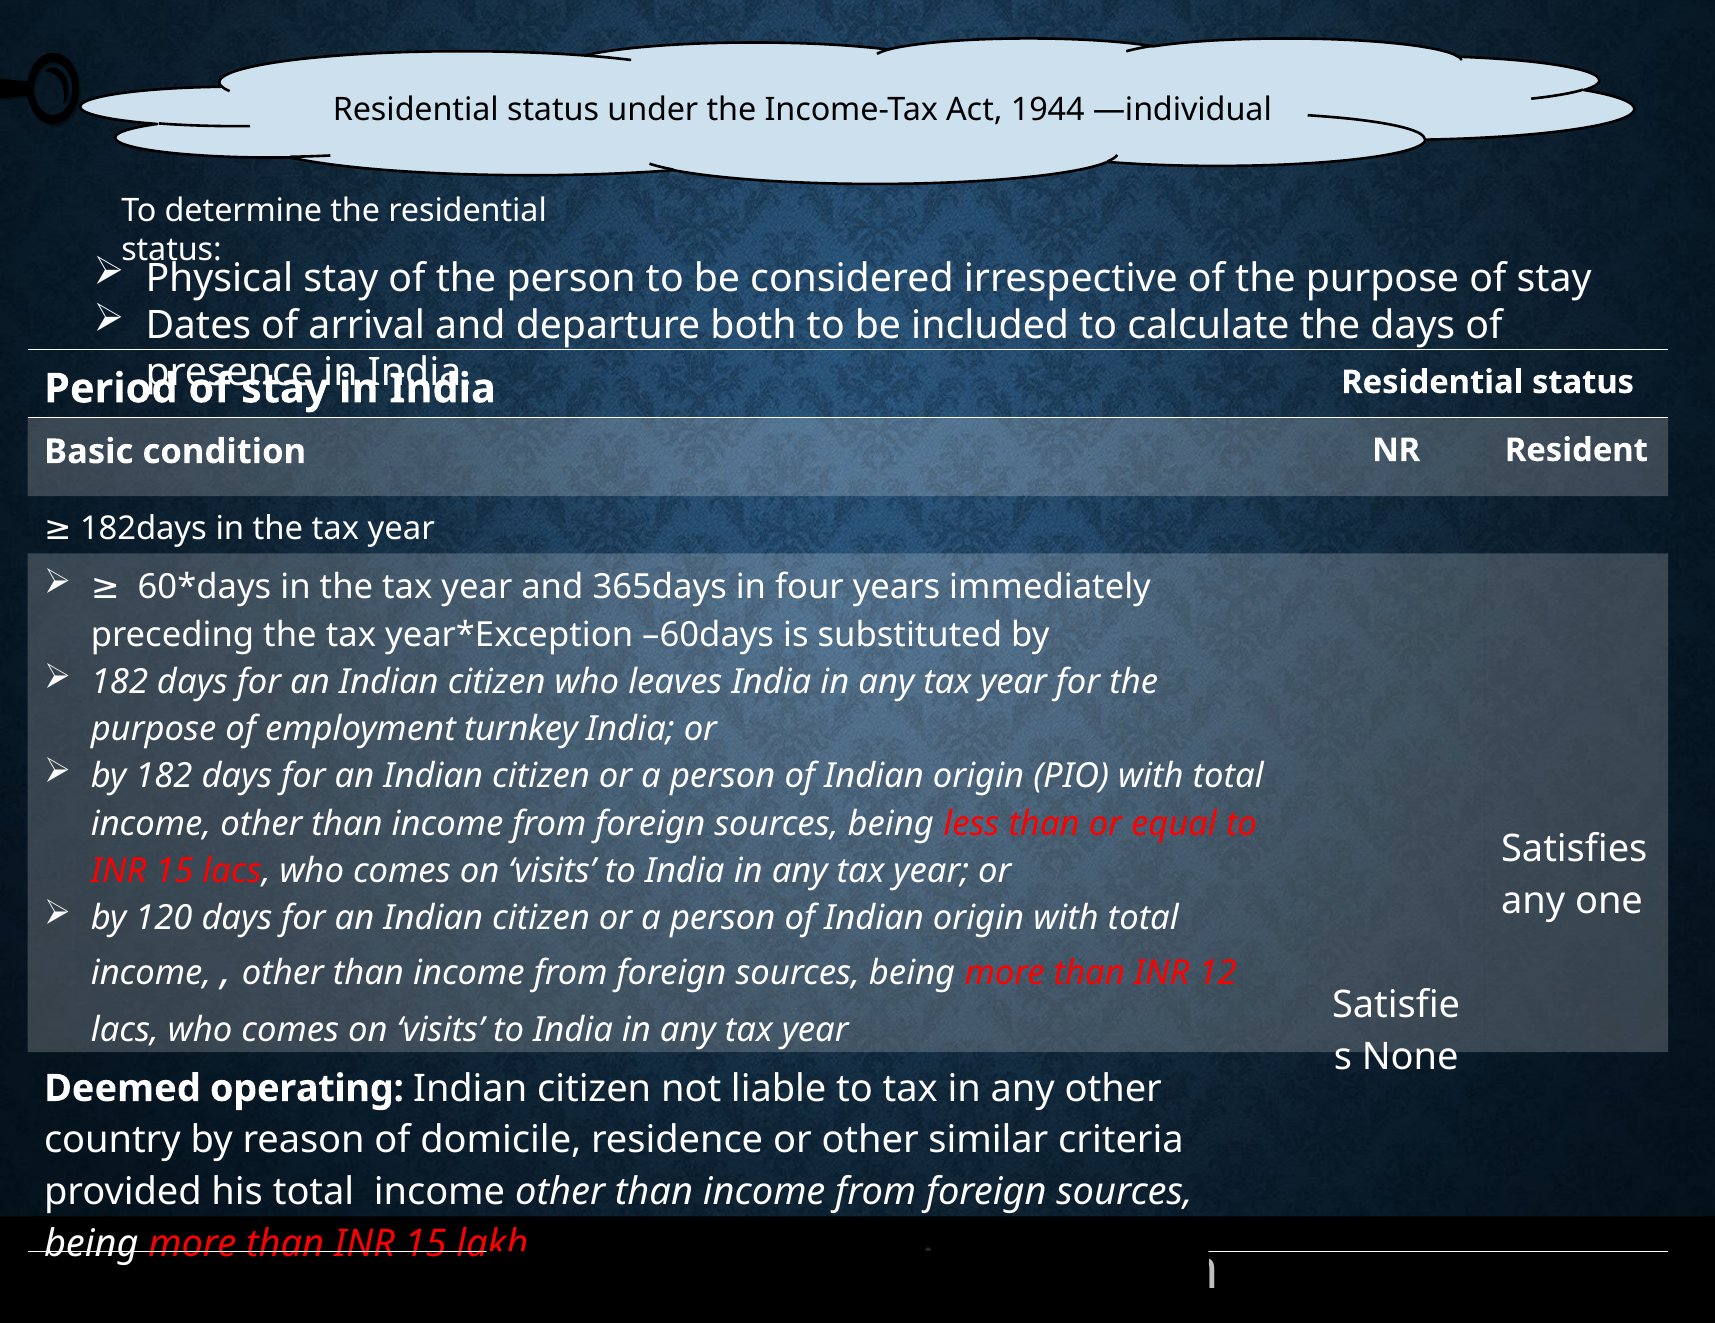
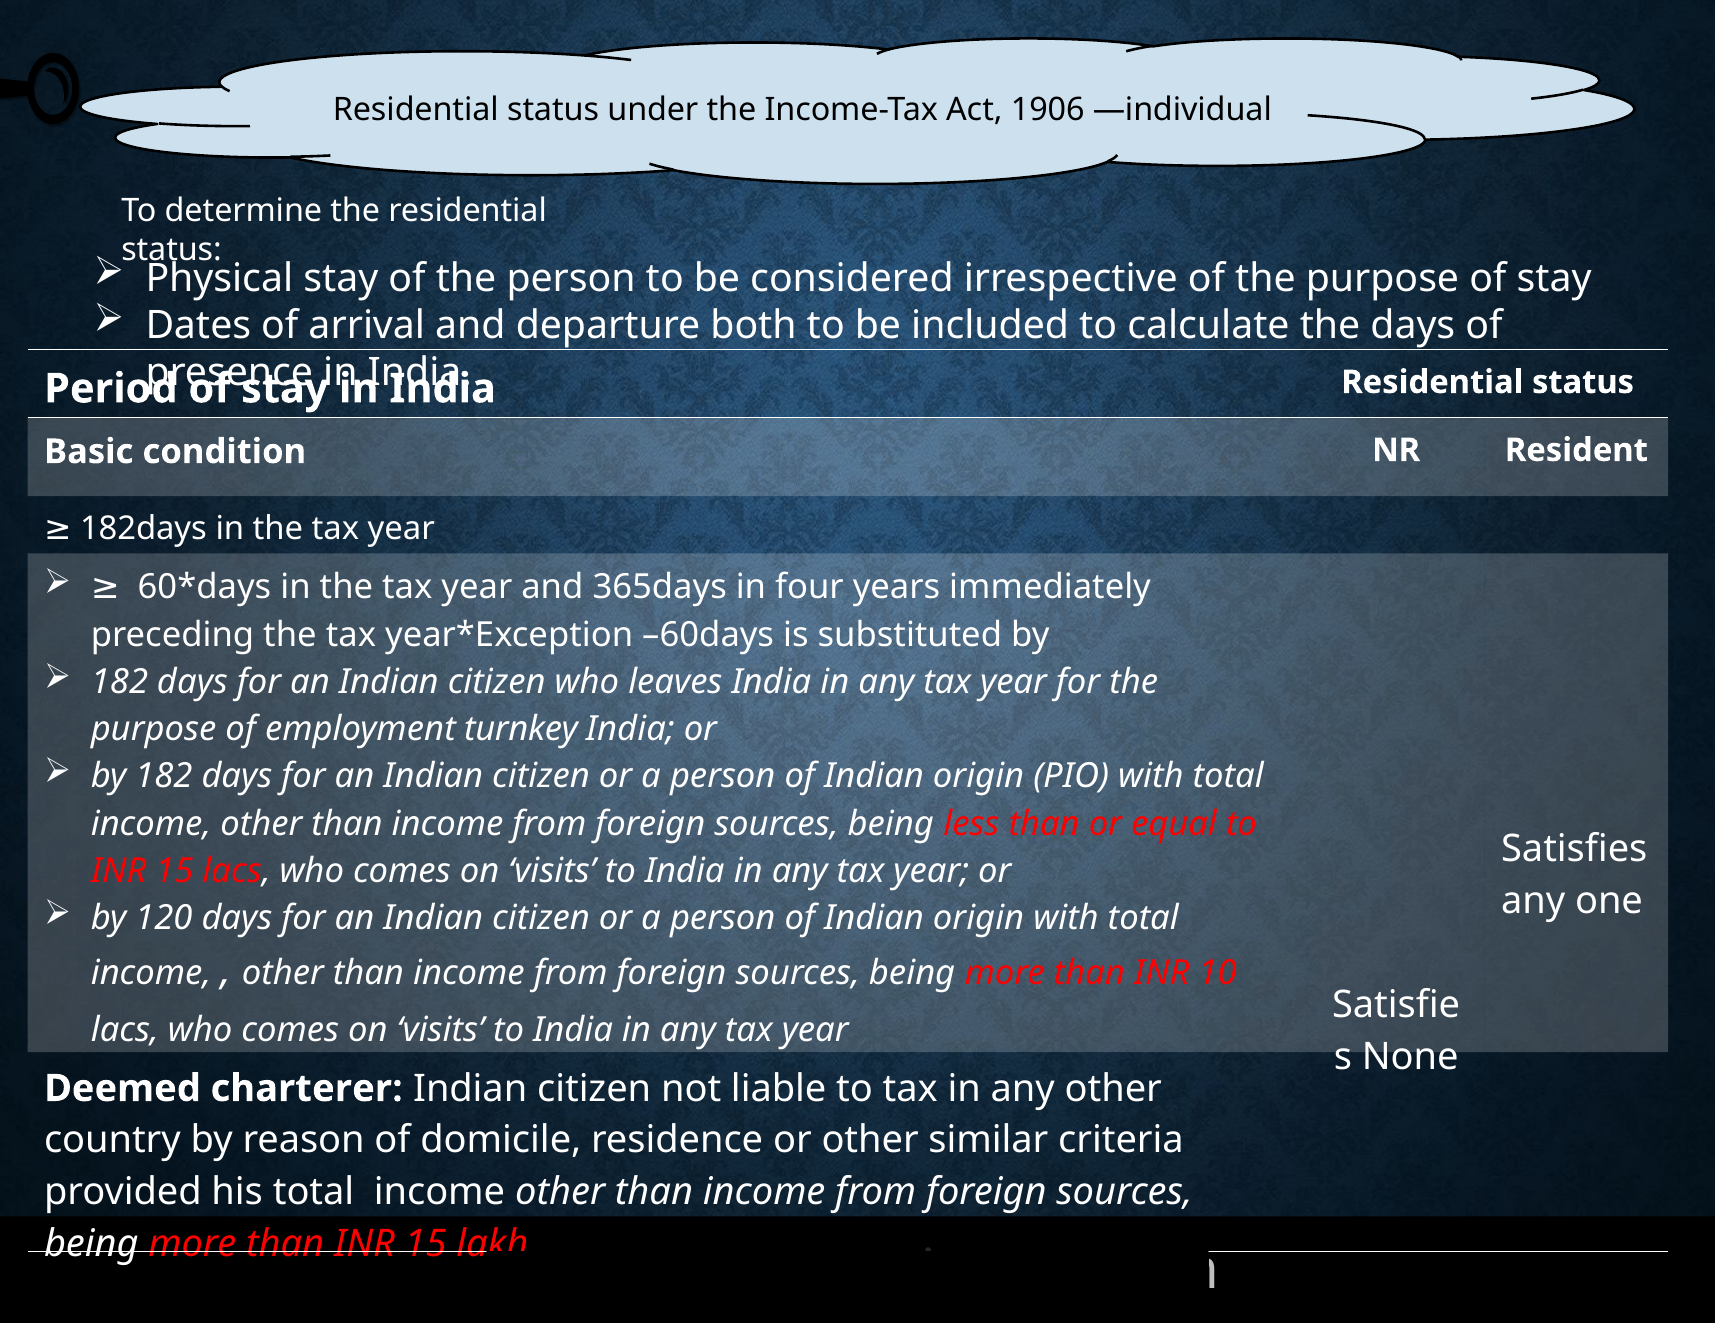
1944: 1944 -> 1906
12: 12 -> 10
operating: operating -> charterer
